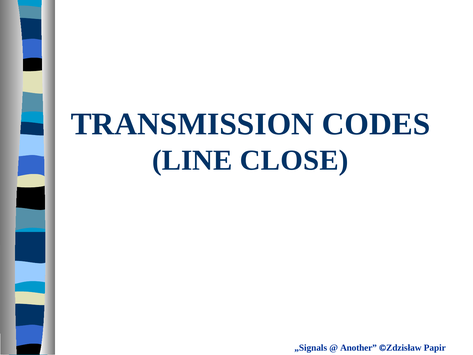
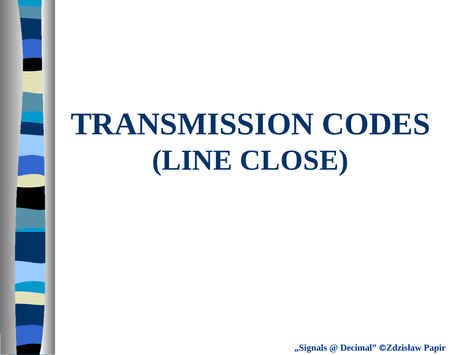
Another: Another -> Decimal
